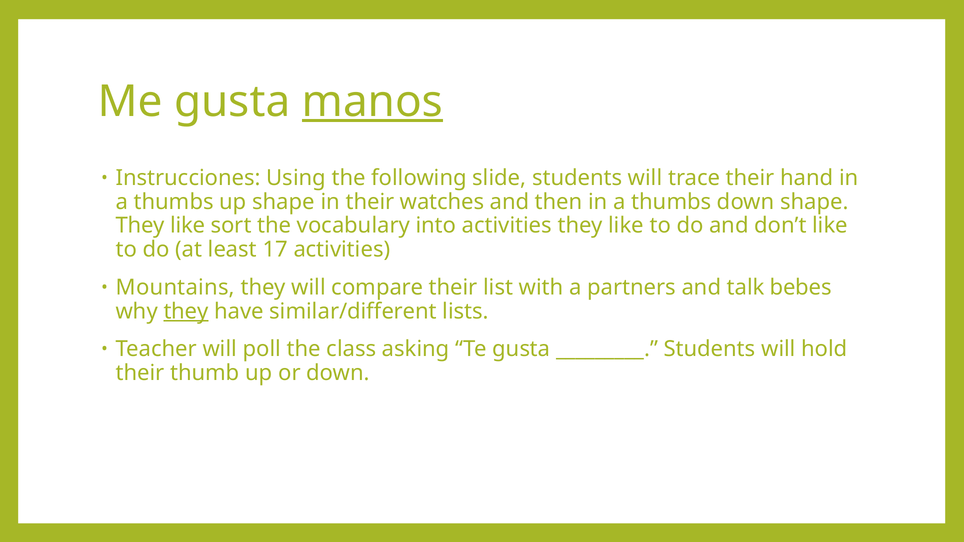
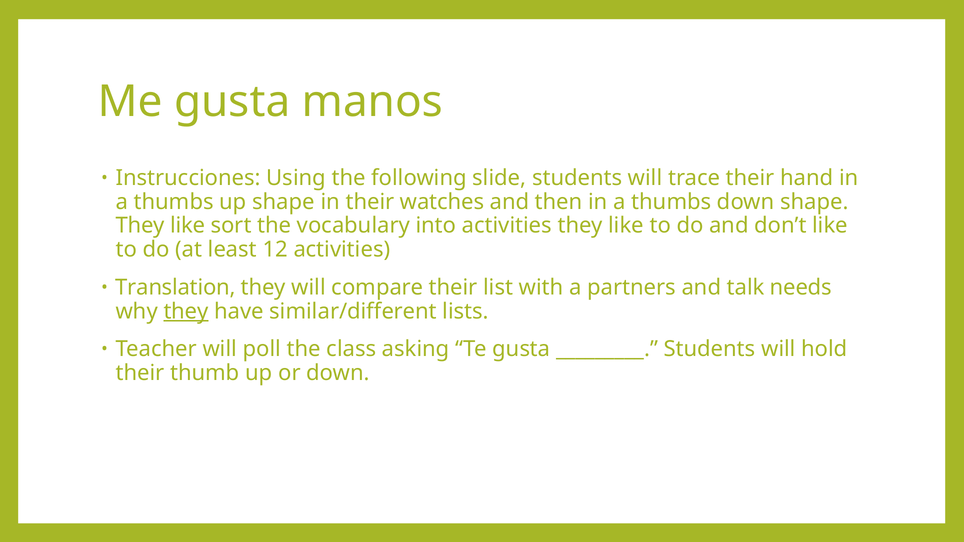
manos underline: present -> none
17: 17 -> 12
Mountains: Mountains -> Translation
bebes: bebes -> needs
